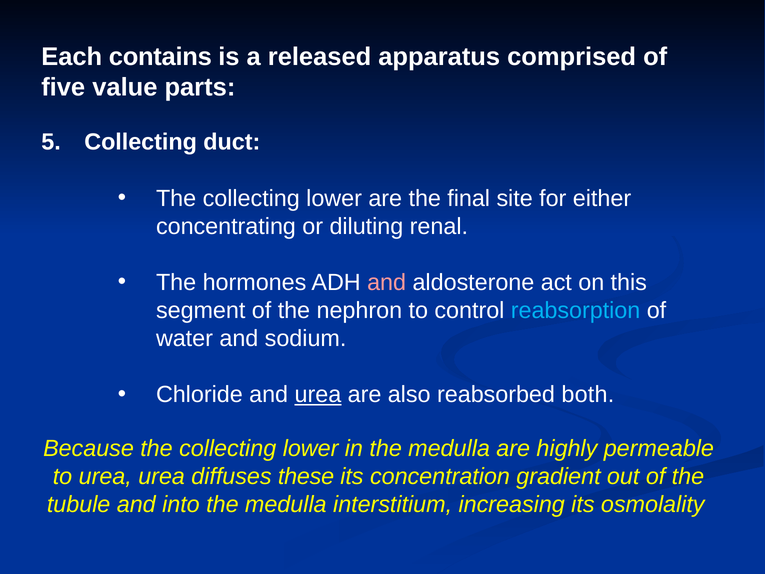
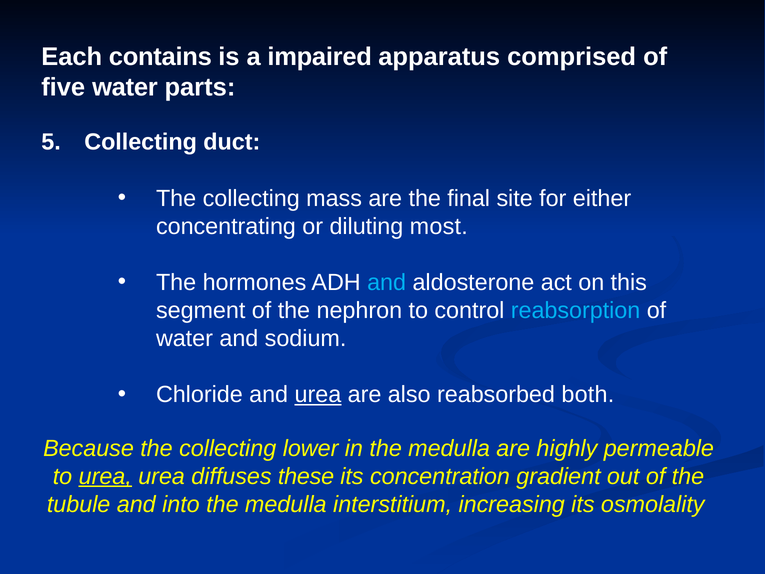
released: released -> impaired
five value: value -> water
lower at (334, 198): lower -> mass
renal: renal -> most
and at (387, 282) colour: pink -> light blue
urea at (105, 476) underline: none -> present
